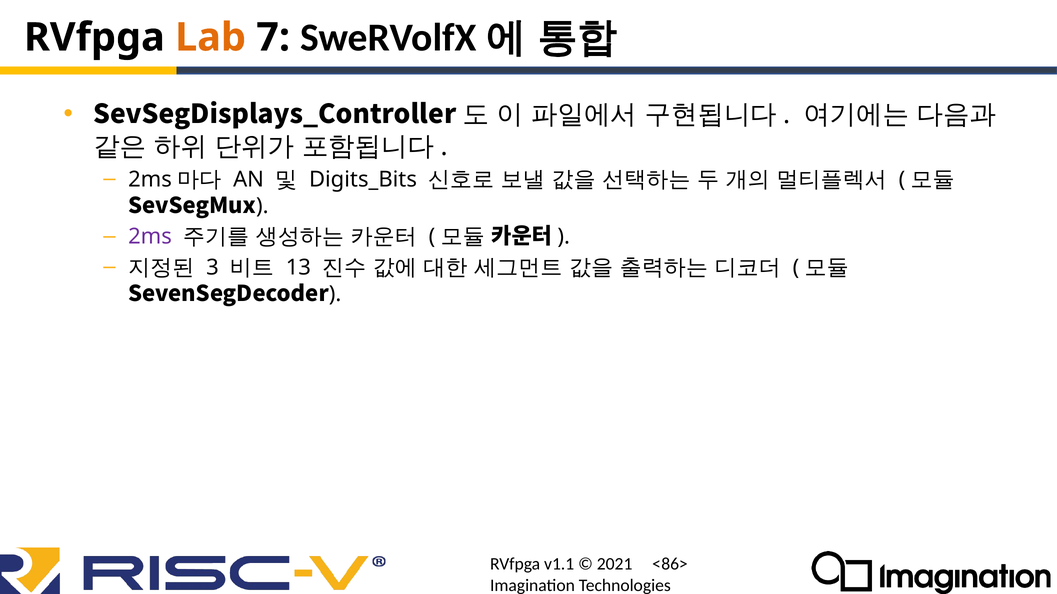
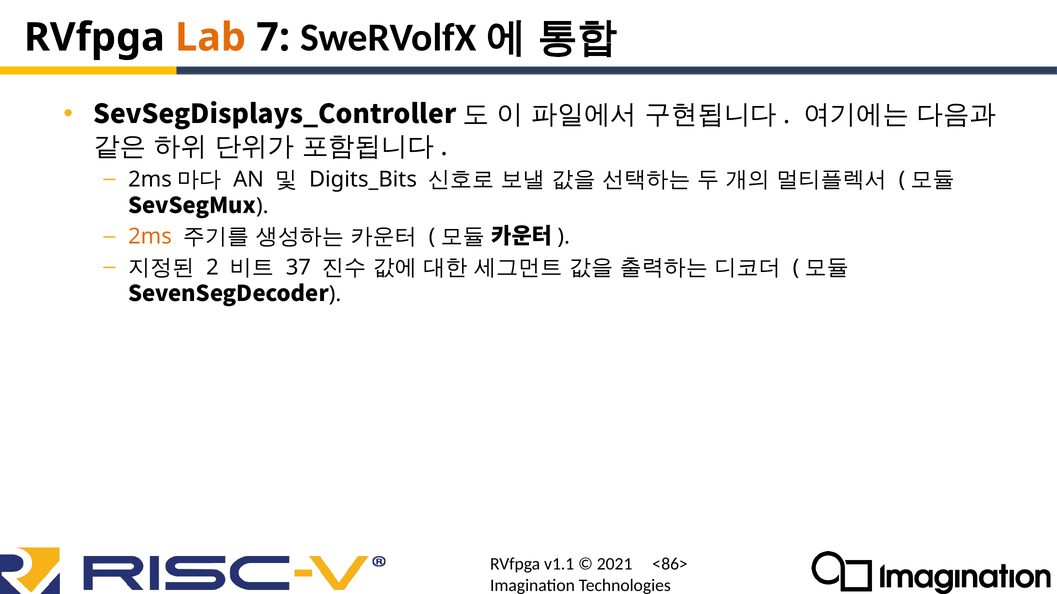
2ms colour: purple -> orange
3: 3 -> 2
13: 13 -> 37
